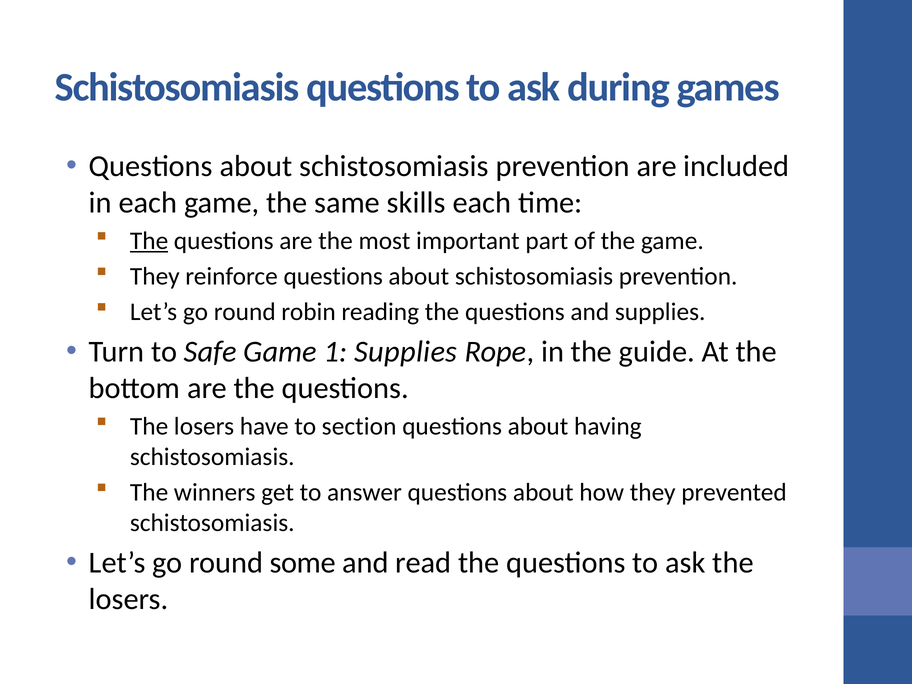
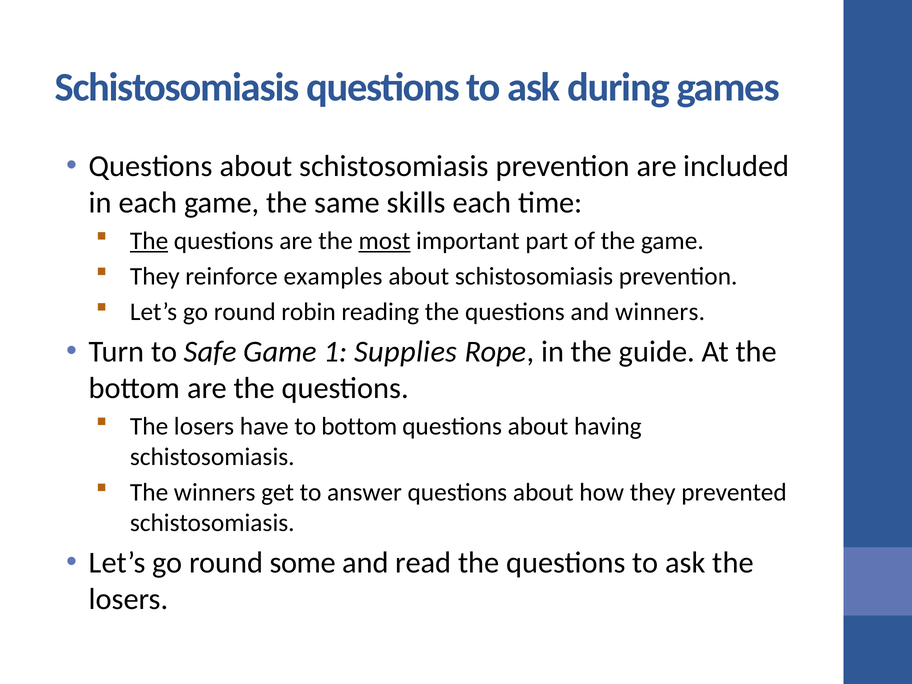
most underline: none -> present
reinforce questions: questions -> examples
and supplies: supplies -> winners
to section: section -> bottom
